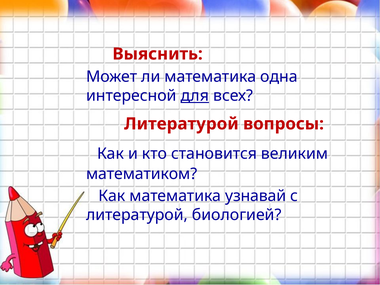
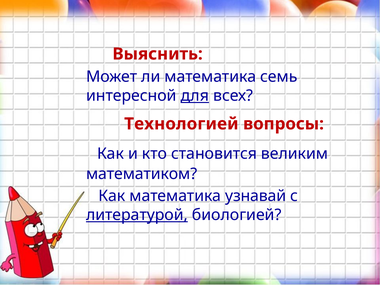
одна: одна -> семь
Литературой at (181, 124): Литературой -> Технологией
литературой at (137, 215) underline: none -> present
